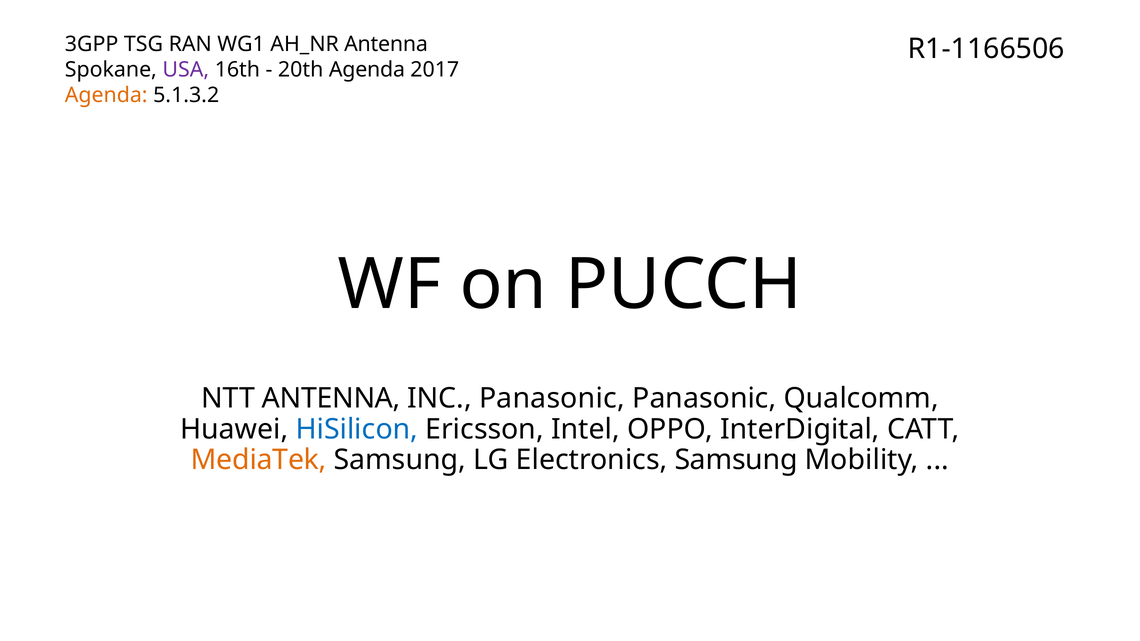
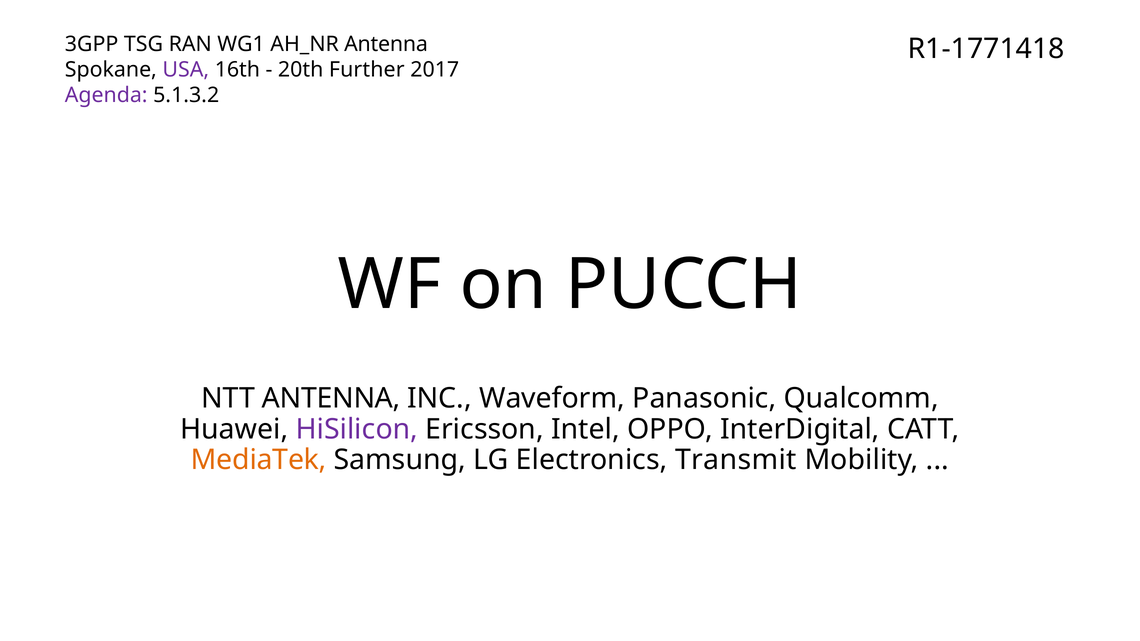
R1-1166506: R1-1166506 -> R1-1771418
20th Agenda: Agenda -> Further
Agenda at (106, 95) colour: orange -> purple
INC Panasonic: Panasonic -> Waveform
HiSilicon colour: blue -> purple
Electronics Samsung: Samsung -> Transmit
